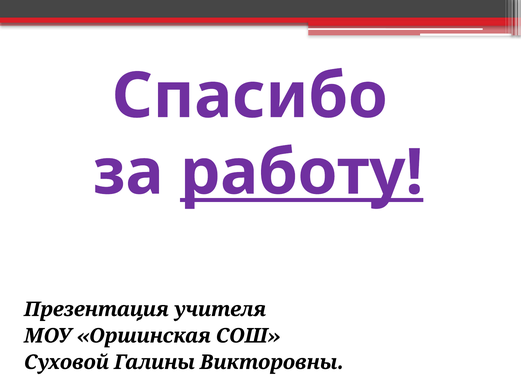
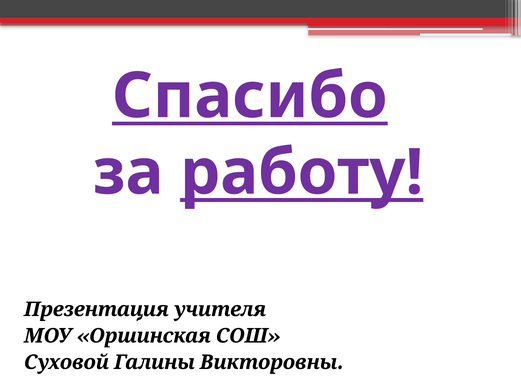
Спасибо underline: none -> present
